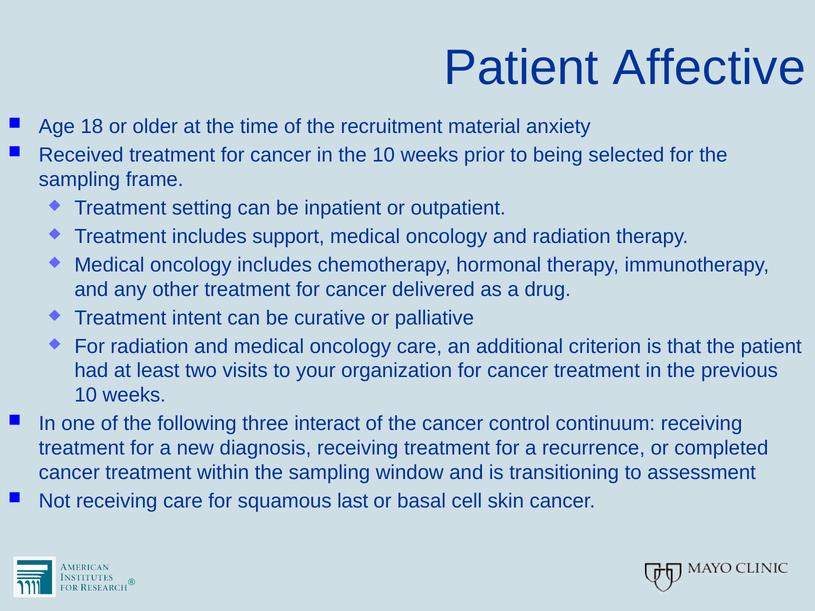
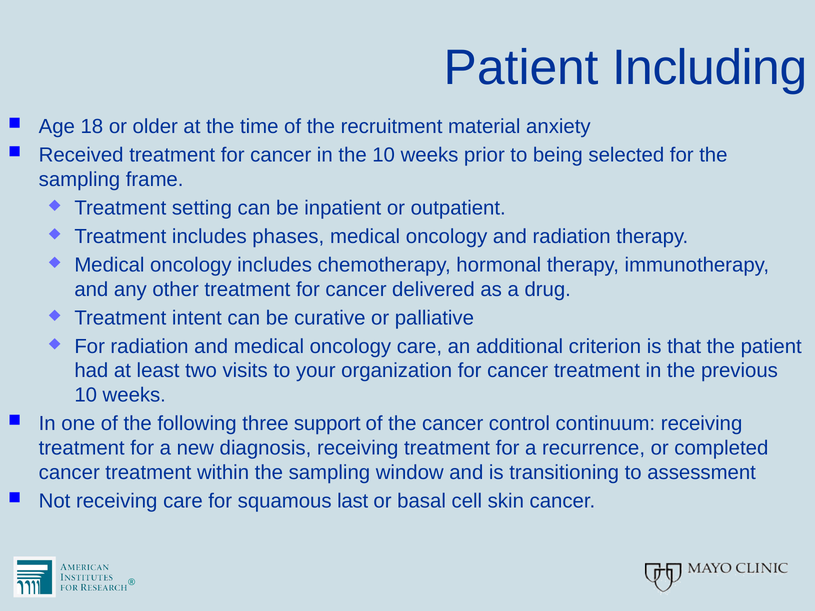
Affective: Affective -> Including
support: support -> phases
interact: interact -> support
